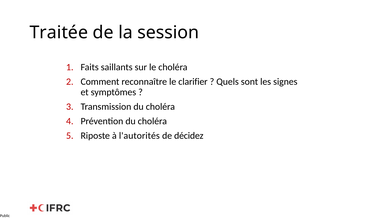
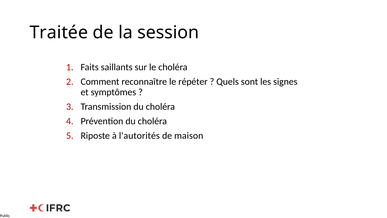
clarifier: clarifier -> répéter
décidez: décidez -> maison
